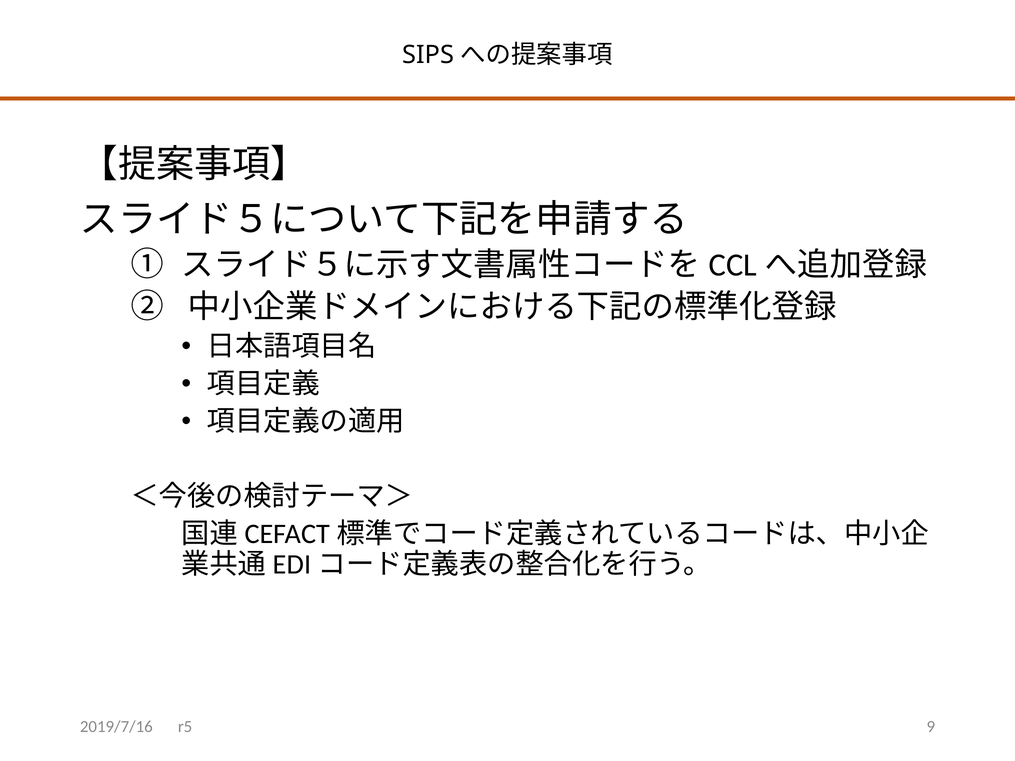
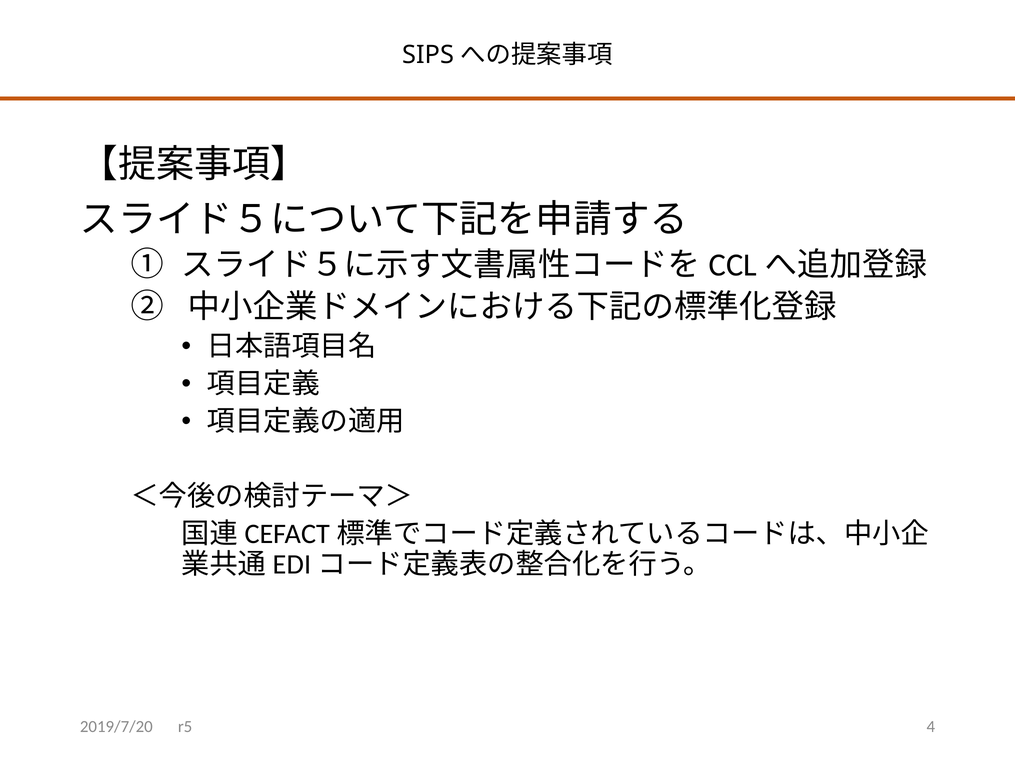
2019/7/16: 2019/7/16 -> 2019/7/20
9: 9 -> 4
